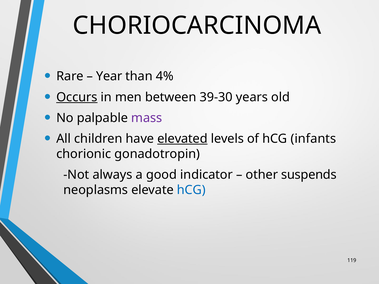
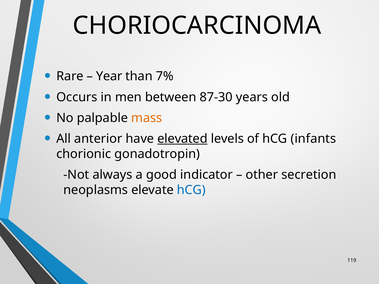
4%: 4% -> 7%
Occurs underline: present -> none
39-30: 39-30 -> 87-30
mass colour: purple -> orange
children: children -> anterior
suspends: suspends -> secretion
